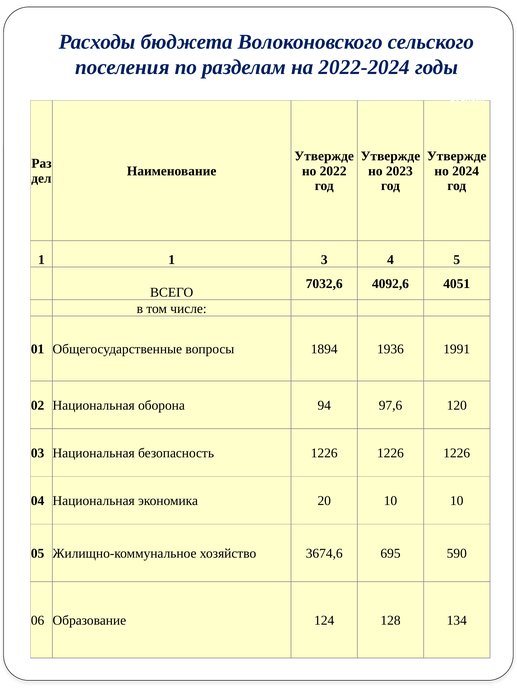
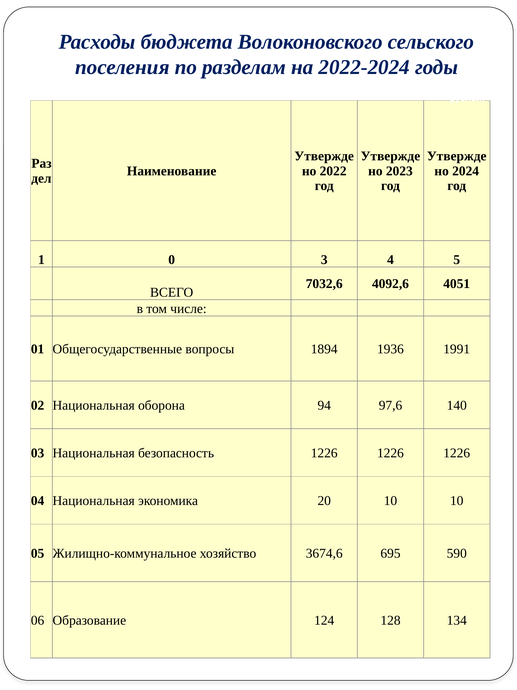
1 1: 1 -> 0
120: 120 -> 140
